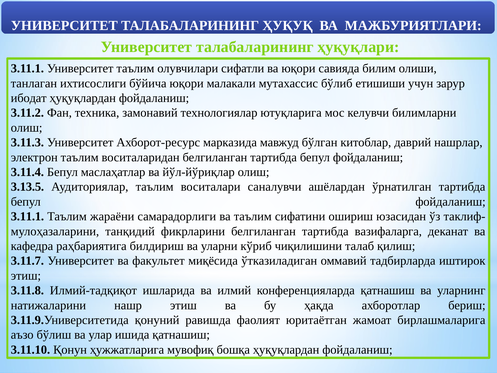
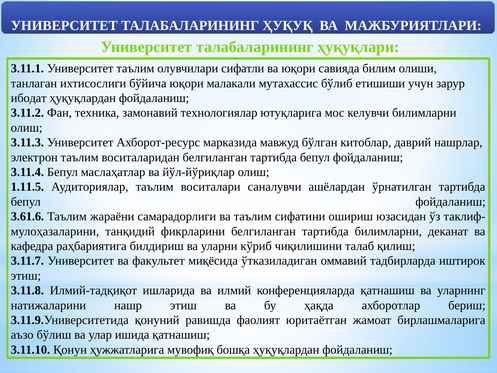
3.13.5: 3.13.5 -> 1.11.5
3.11.1 at (27, 216): 3.11.1 -> 3.61.6
тартибда вазифаларга: вазифаларга -> билимларни
